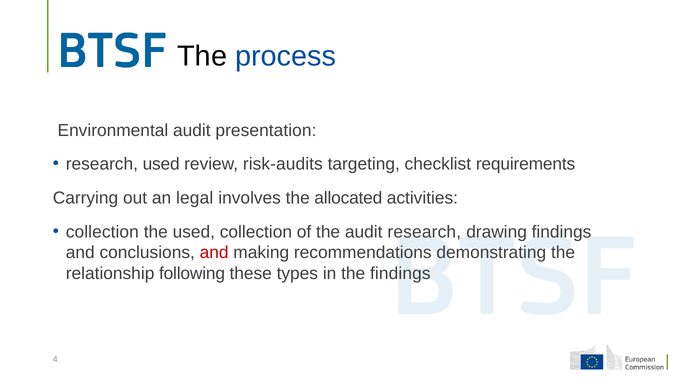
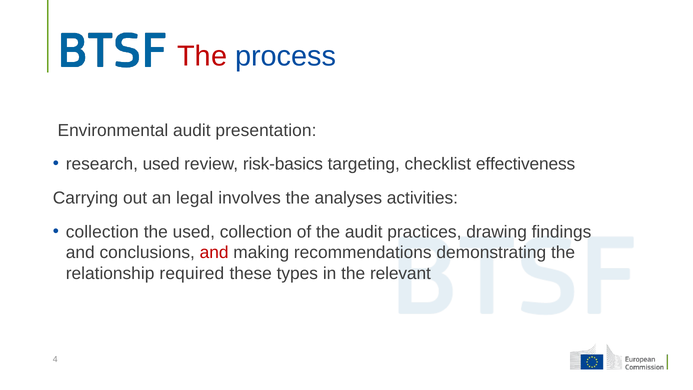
The at (202, 56) colour: black -> red
risk-audits: risk-audits -> risk-basics
requirements: requirements -> effectiveness
allocated: allocated -> analyses
audit research: research -> practices
following: following -> required
the findings: findings -> relevant
